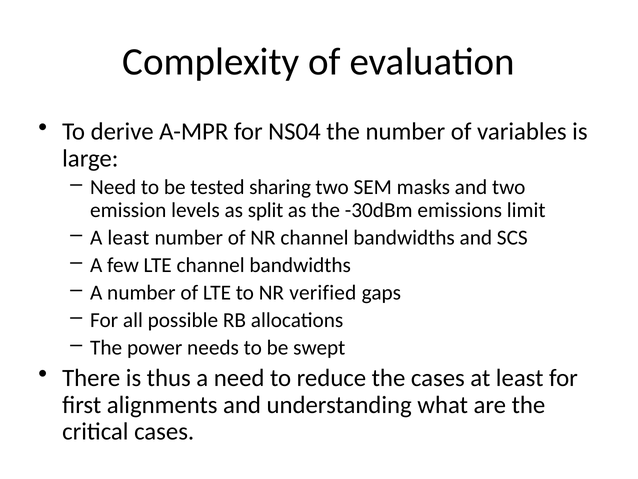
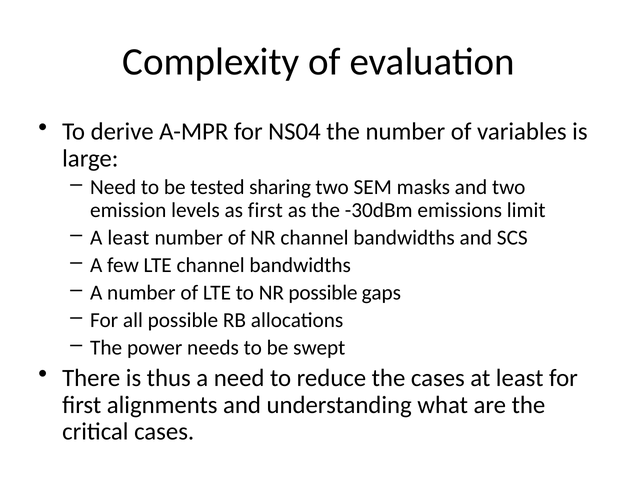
as split: split -> first
NR verified: verified -> possible
